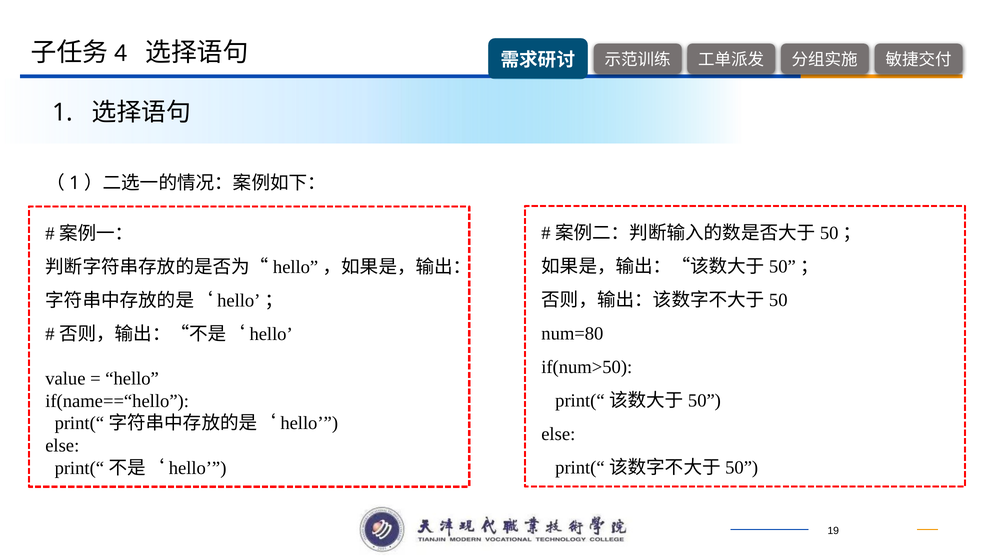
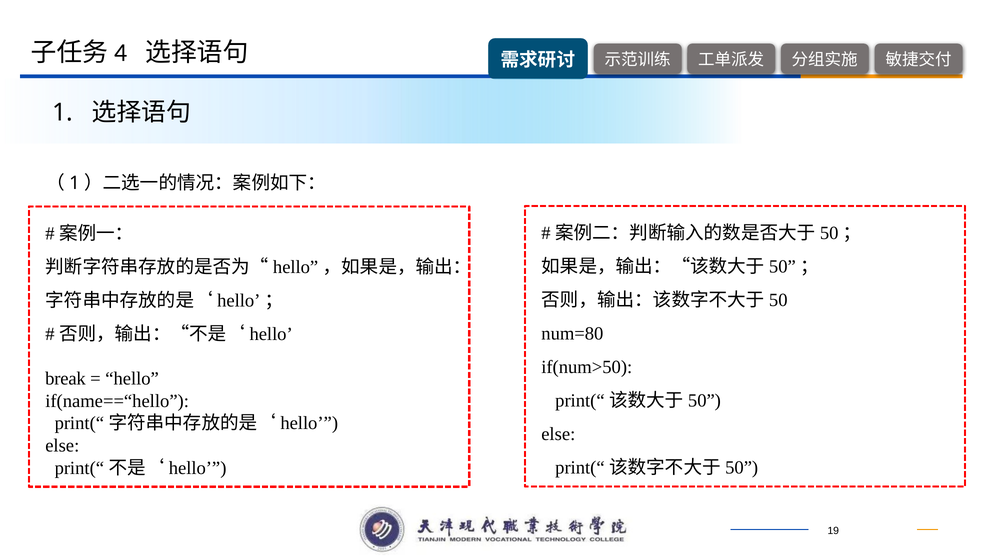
value: value -> break
